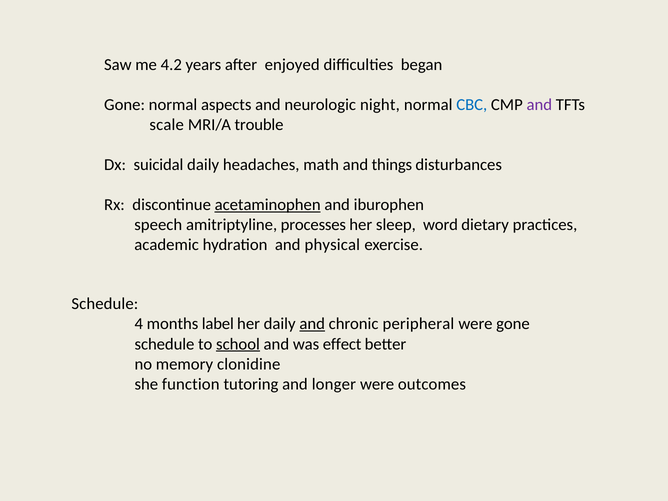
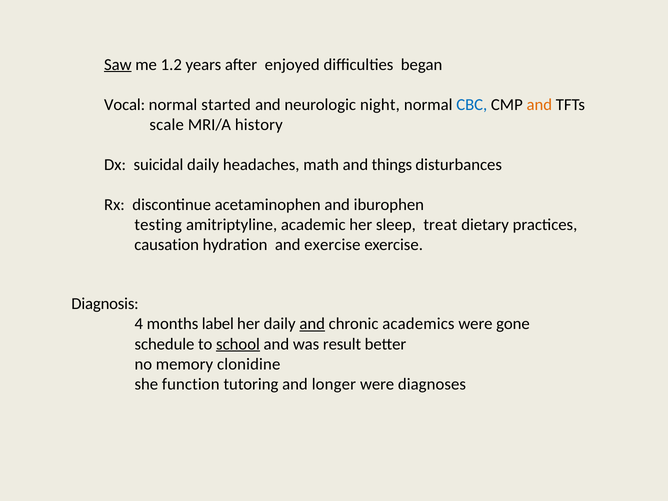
Saw underline: none -> present
4.2: 4.2 -> 1.2
Gone at (125, 105): Gone -> Vocal
aspects: aspects -> started
and at (539, 105) colour: purple -> orange
trouble: trouble -> history
acetaminophen underline: present -> none
speech: speech -> testing
processes: processes -> academic
word: word -> treat
academic: academic -> causation
and physical: physical -> exercise
Schedule at (105, 304): Schedule -> Diagnosis
peripheral: peripheral -> academics
effect: effect -> result
outcomes: outcomes -> diagnoses
